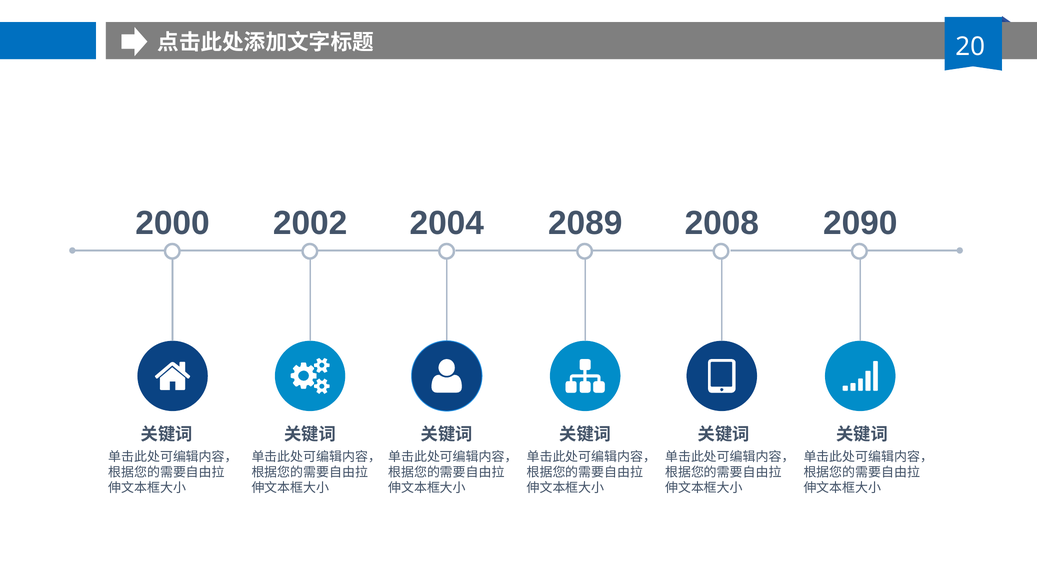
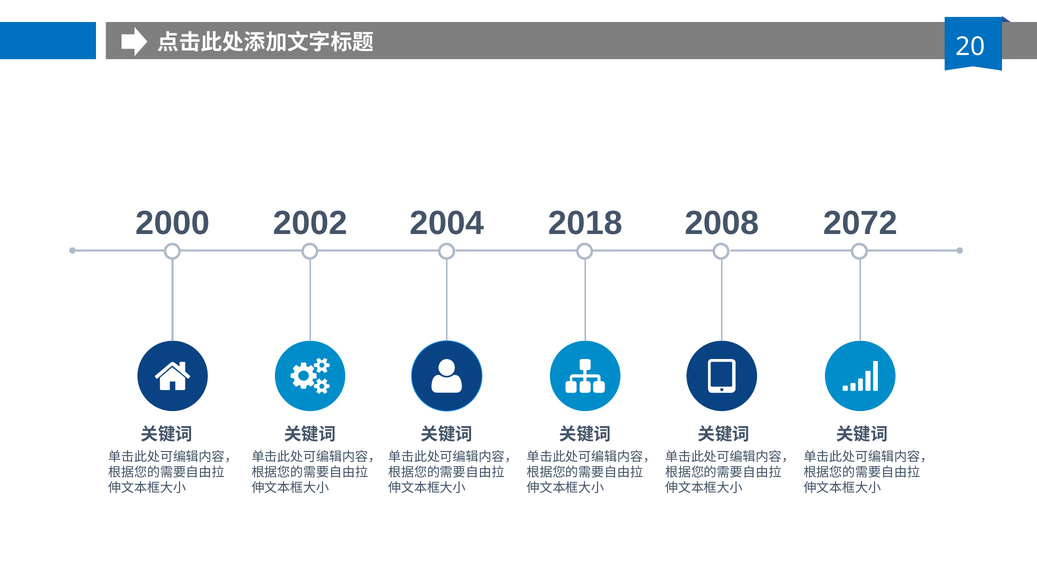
2089: 2089 -> 2018
2090: 2090 -> 2072
